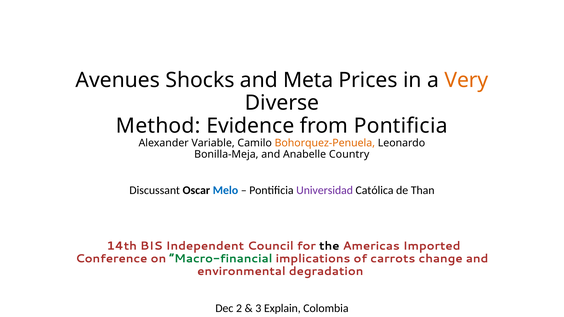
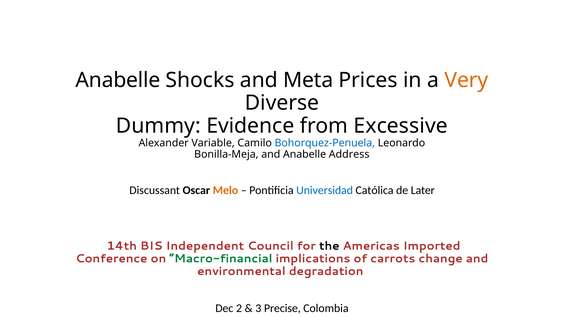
Avenues at (118, 80): Avenues -> Anabelle
Method: Method -> Dummy
from Pontificia: Pontificia -> Excessive
Bohorquez-Penuela colour: orange -> blue
Country: Country -> Address
Melo colour: blue -> orange
Universidad colour: purple -> blue
Than: Than -> Later
Explain: Explain -> Precise
